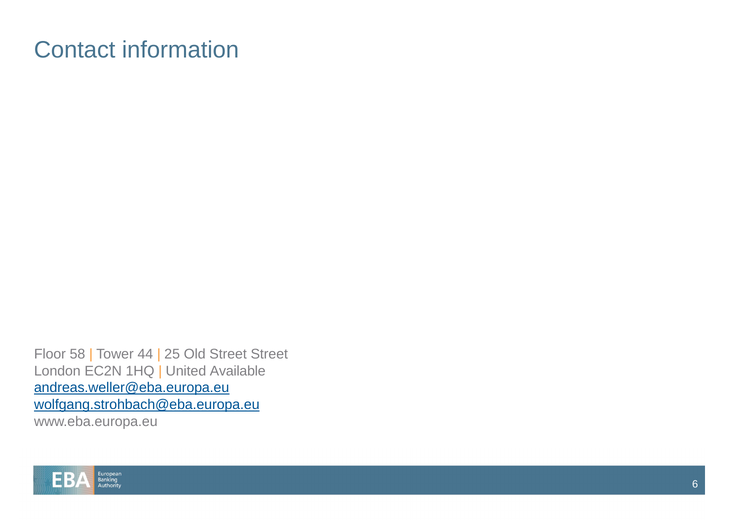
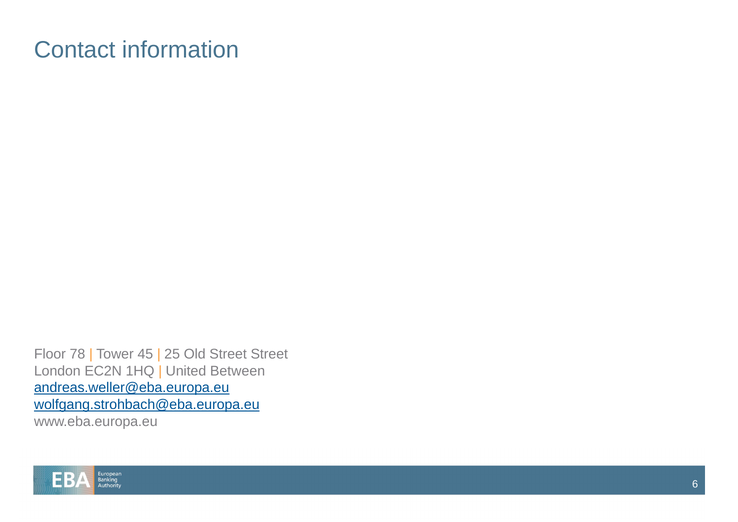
58: 58 -> 78
44: 44 -> 45
Available: Available -> Between
